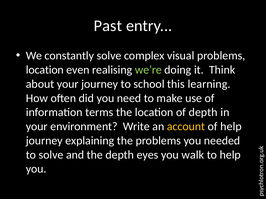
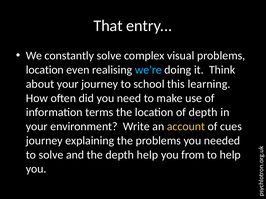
Past: Past -> That
we’re colour: light green -> light blue
of help: help -> cues
depth eyes: eyes -> help
walk: walk -> from
